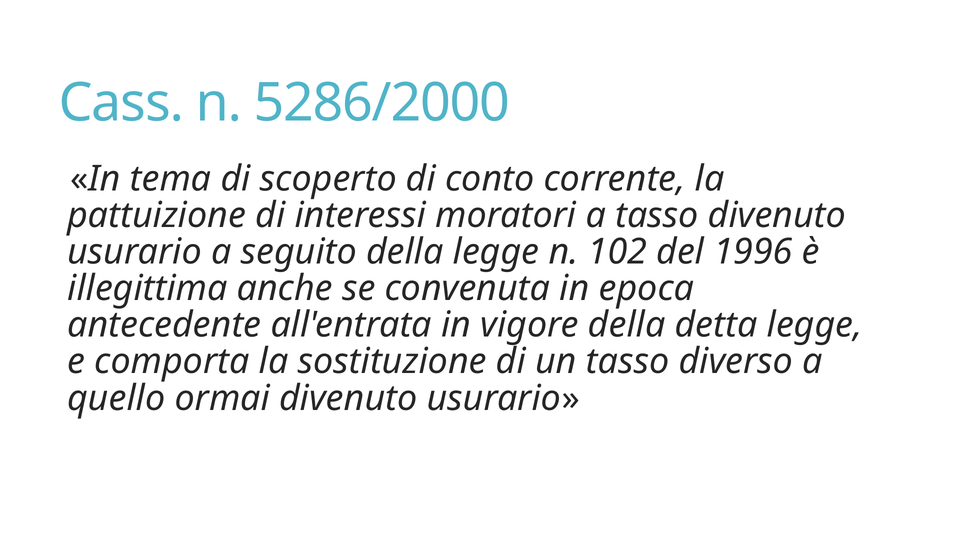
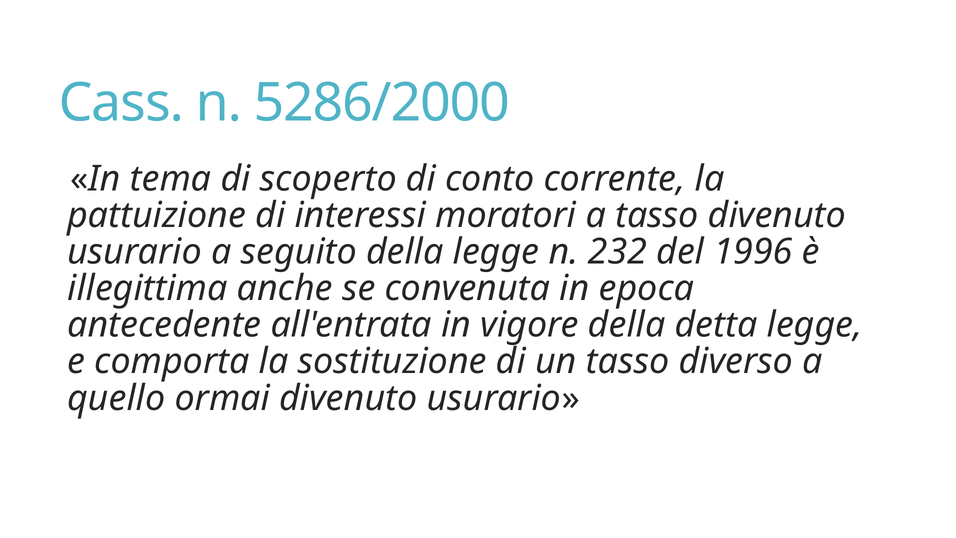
102: 102 -> 232
